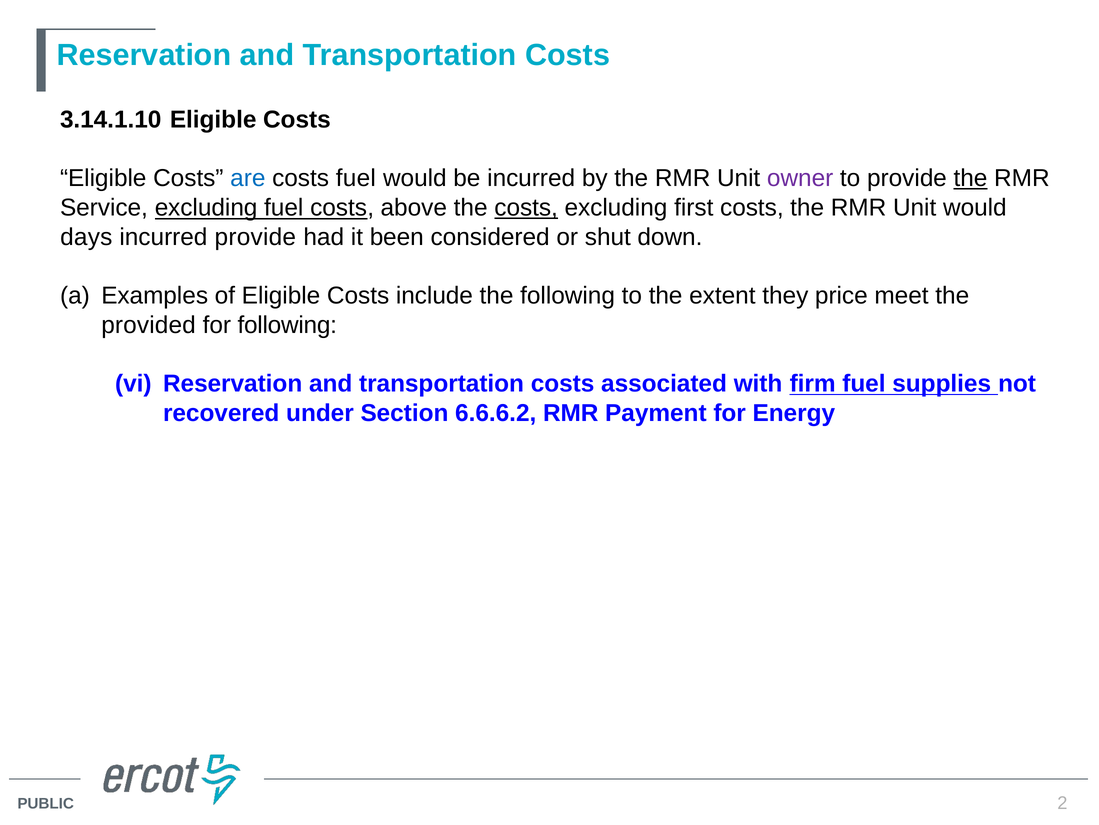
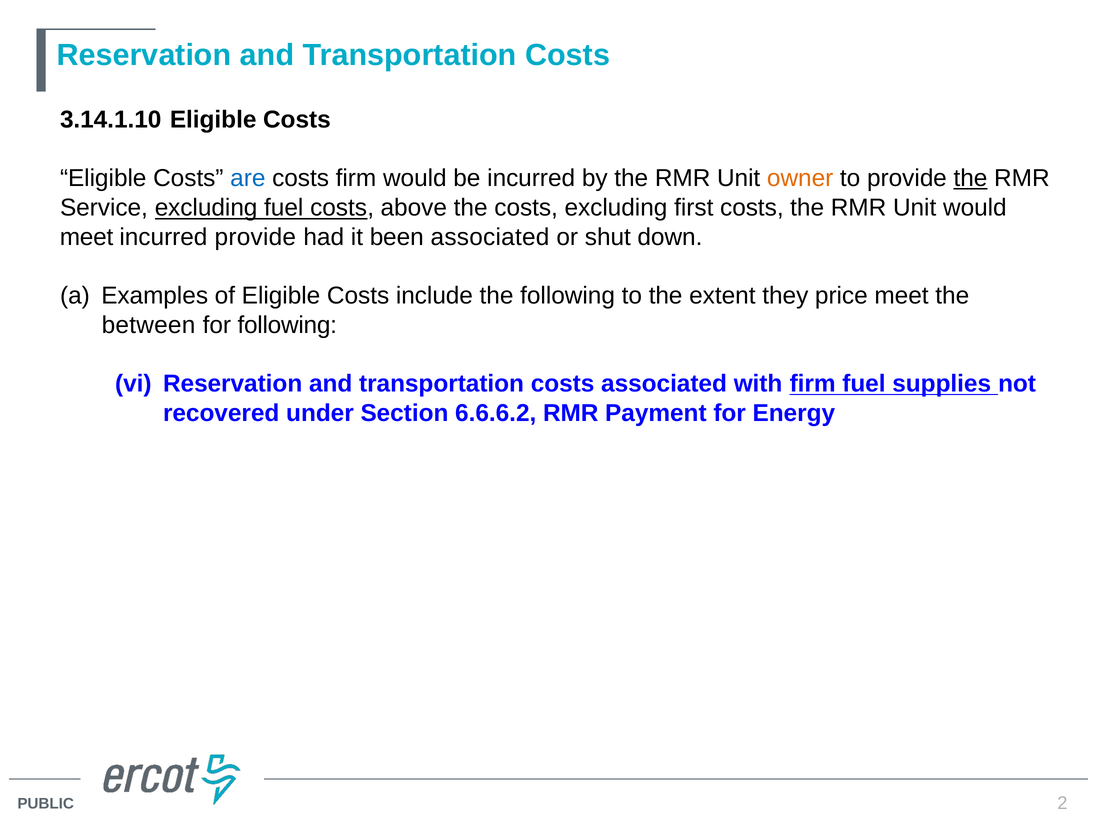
costs fuel: fuel -> firm
owner colour: purple -> orange
costs at (526, 208) underline: present -> none
days at (86, 237): days -> meet
been considered: considered -> associated
provided: provided -> between
